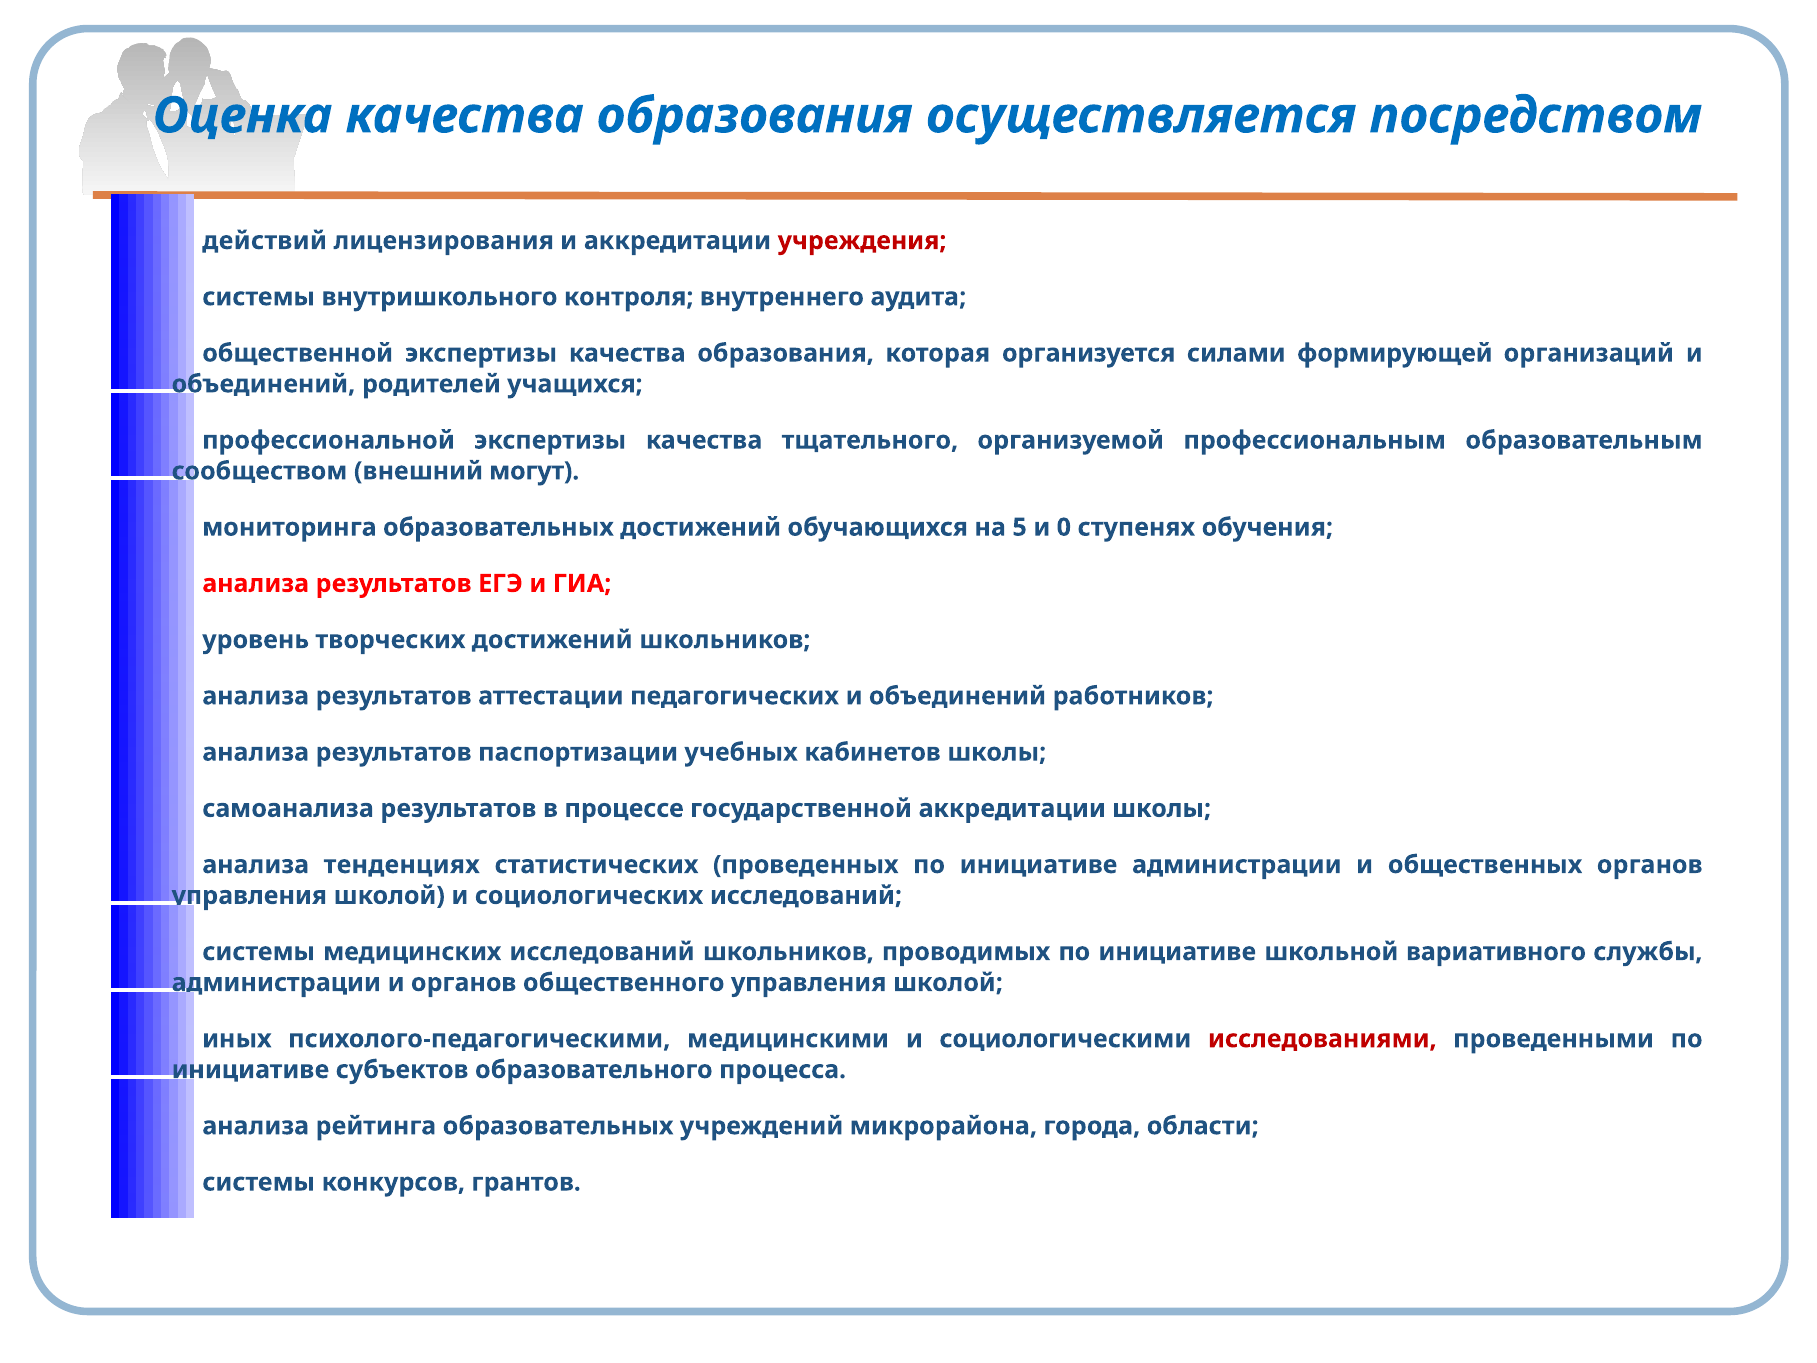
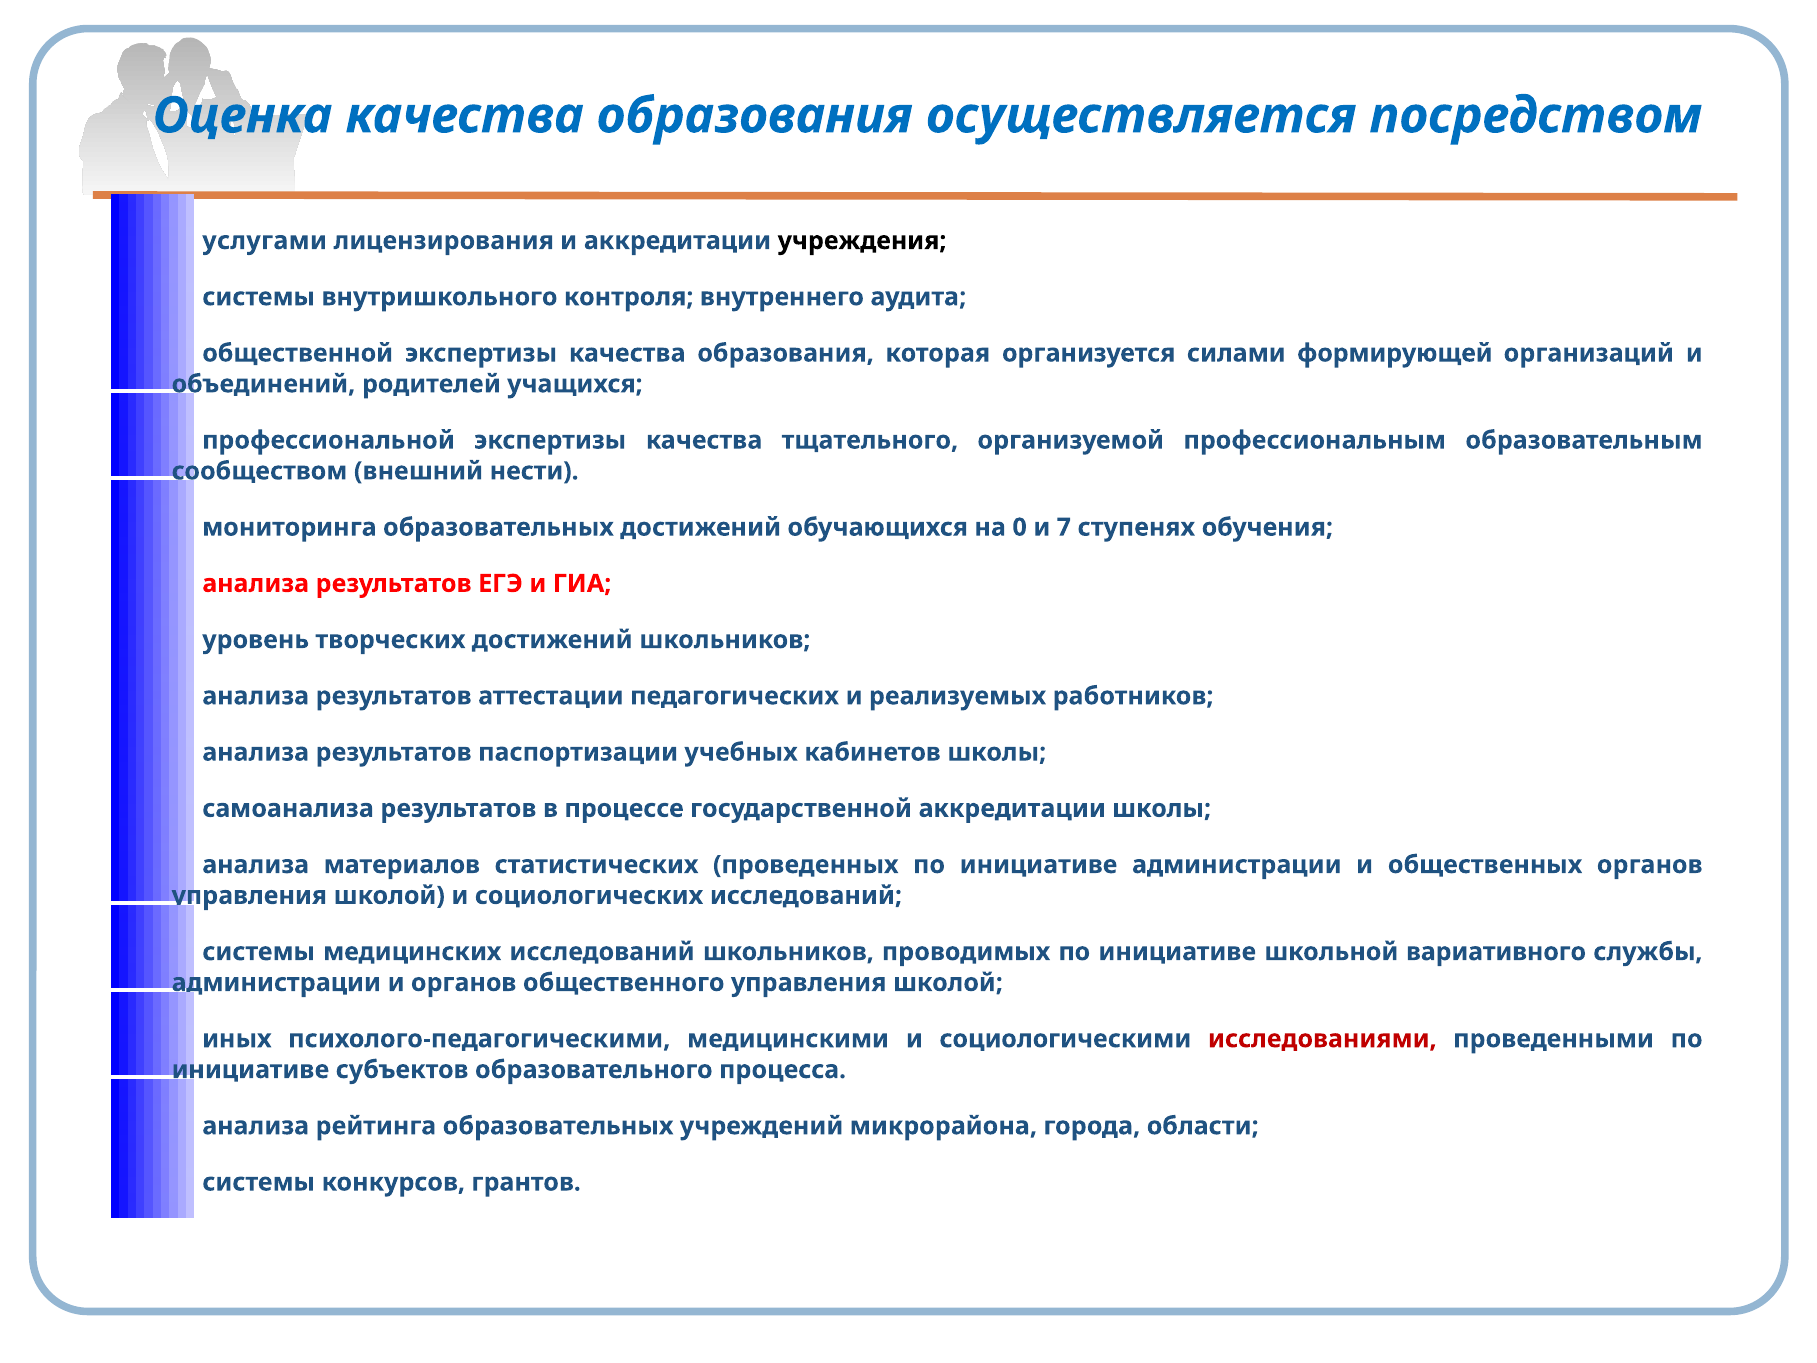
действий: действий -> услугами
учреждения colour: red -> black
могут: могут -> нести
5: 5 -> 0
0: 0 -> 7
педагогических и объединений: объединений -> реализуемых
тенденциях: тенденциях -> материалов
